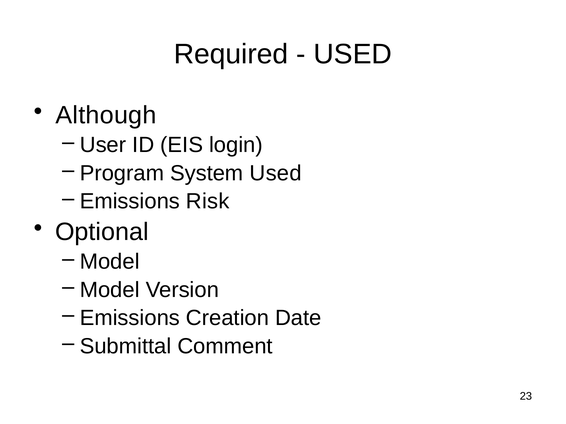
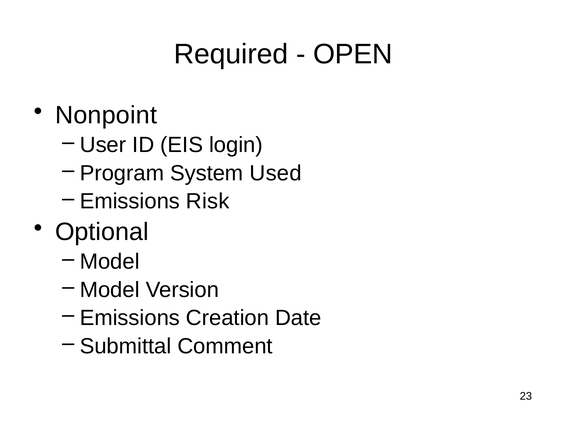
USED at (353, 54): USED -> OPEN
Although: Although -> Nonpoint
